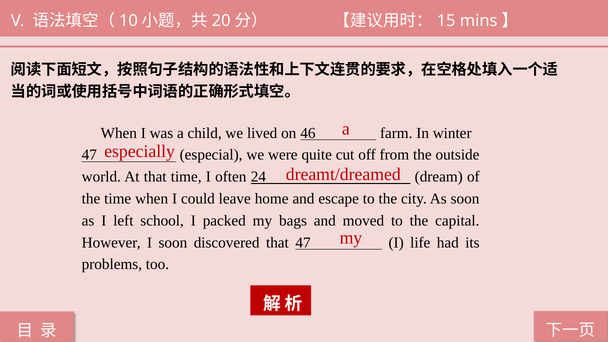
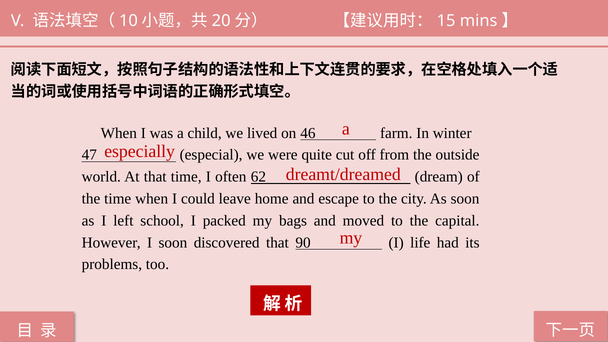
24: 24 -> 62
that 47: 47 -> 90
